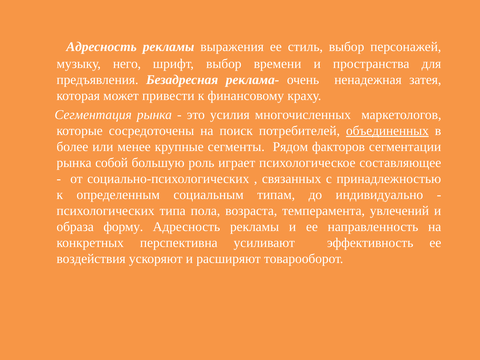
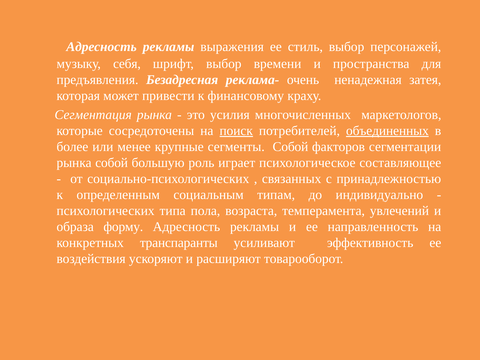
него: него -> себя
поиск underline: none -> present
сегменты Рядом: Рядом -> Собой
перспективна: перспективна -> транспаранты
